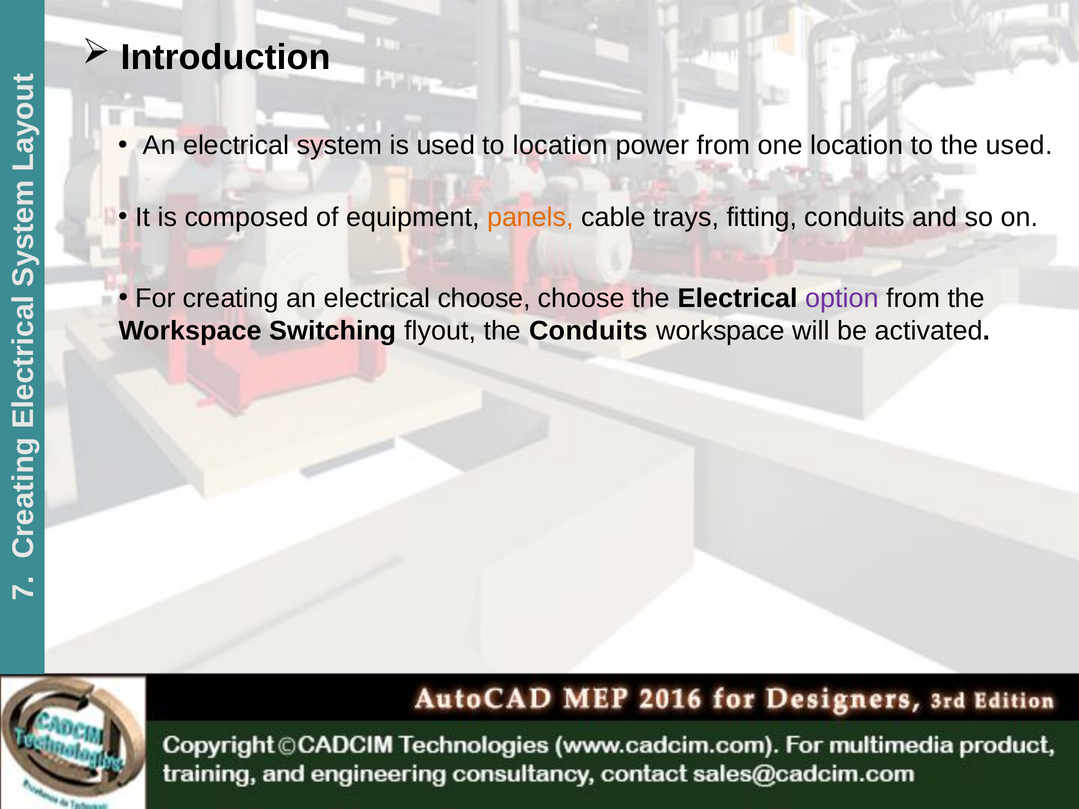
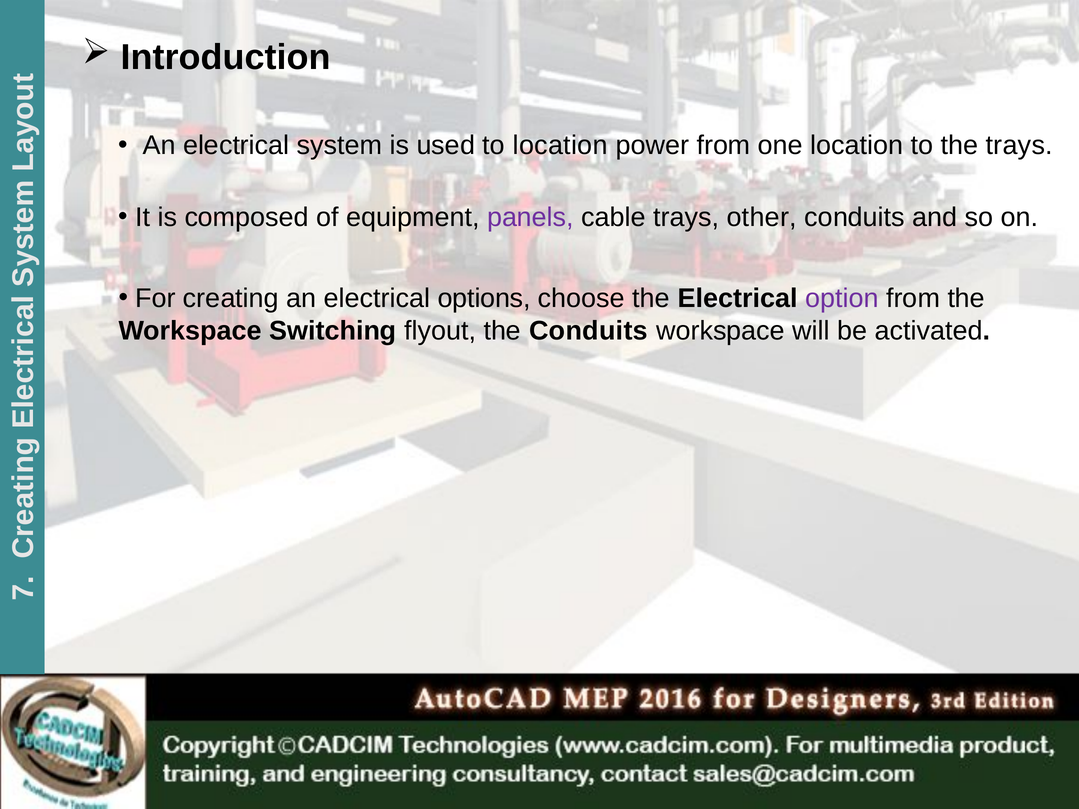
the used: used -> trays
panels colour: orange -> purple
fitting: fitting -> other
electrical choose: choose -> options
